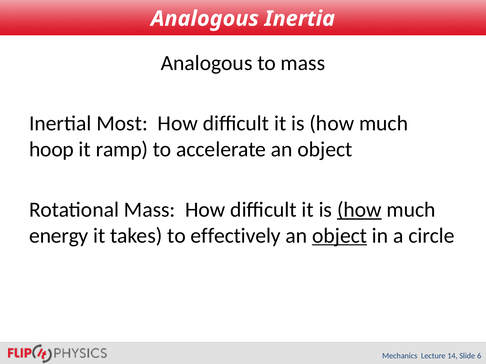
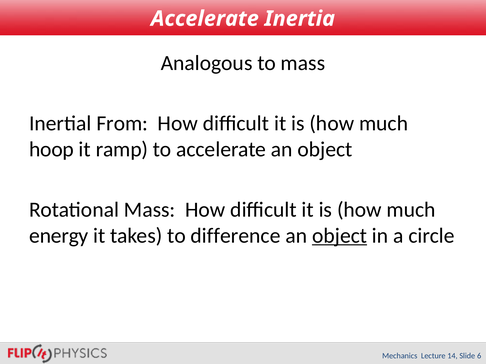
Analogous at (205, 19): Analogous -> Accelerate
Most: Most -> From
how at (359, 210) underline: present -> none
effectively: effectively -> difference
